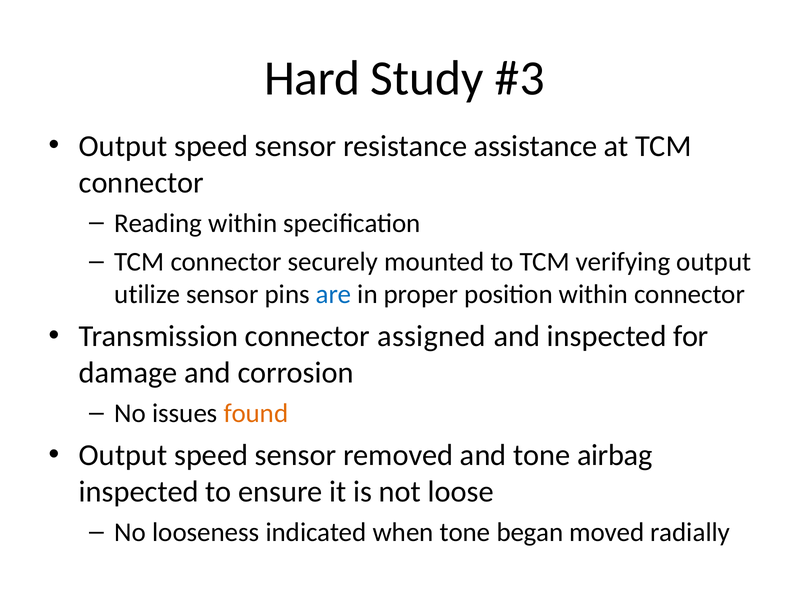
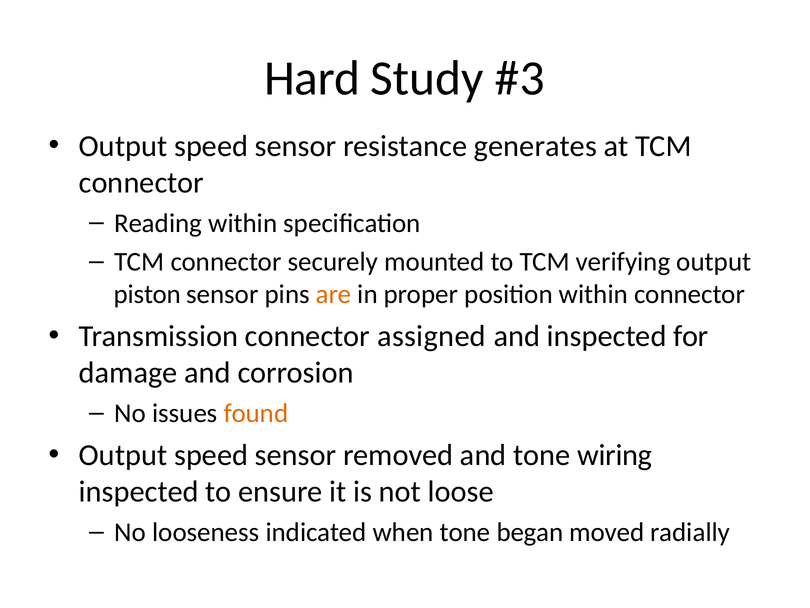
assistance: assistance -> generates
utilize: utilize -> piston
are colour: blue -> orange
airbag: airbag -> wiring
